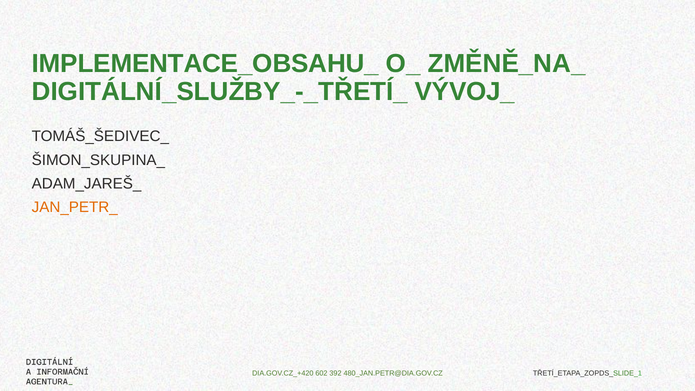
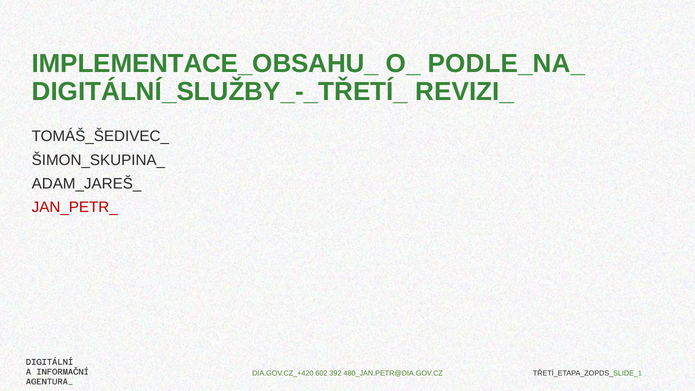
ZMĚNĚ_NA_: ZMĚNĚ_NA_ -> PODLE_NA_
VÝVOJ_: VÝVOJ_ -> REVIZI_
JAN_PETR_ colour: orange -> red
